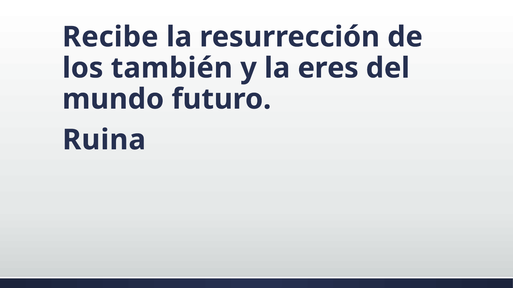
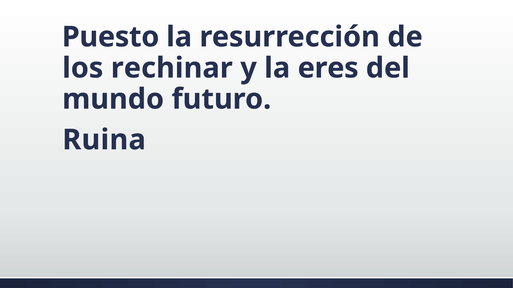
Recibe: Recibe -> Puesto
también: también -> rechinar
